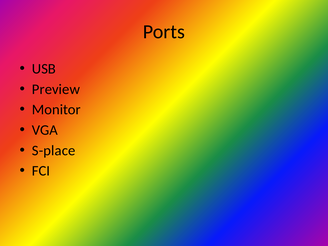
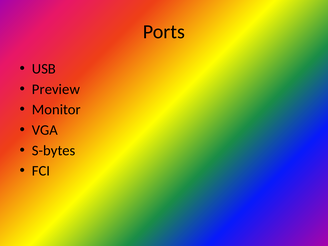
S-place: S-place -> S-bytes
